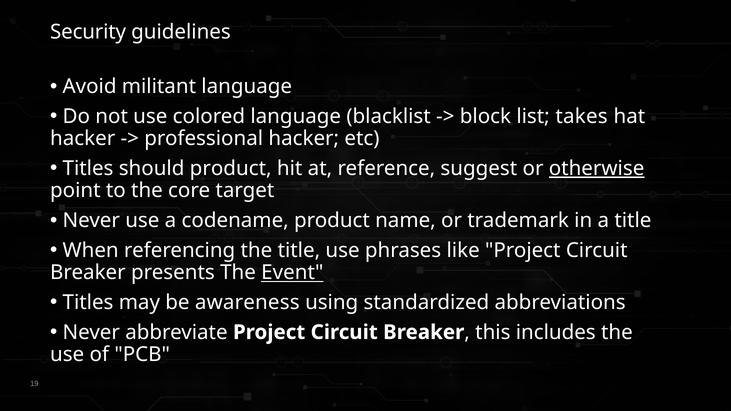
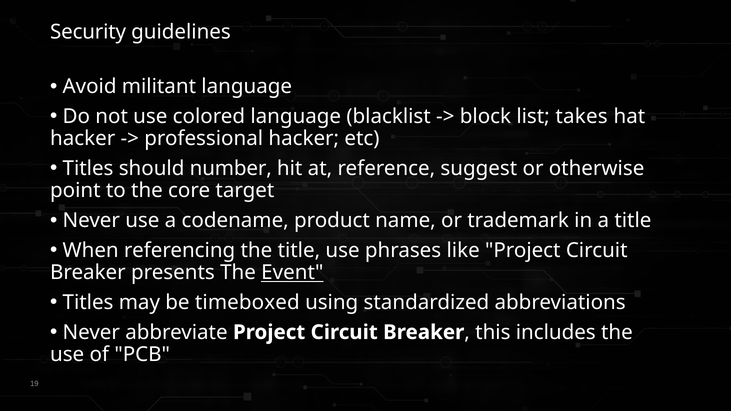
should product: product -> number
otherwise underline: present -> none
awareness: awareness -> timeboxed
